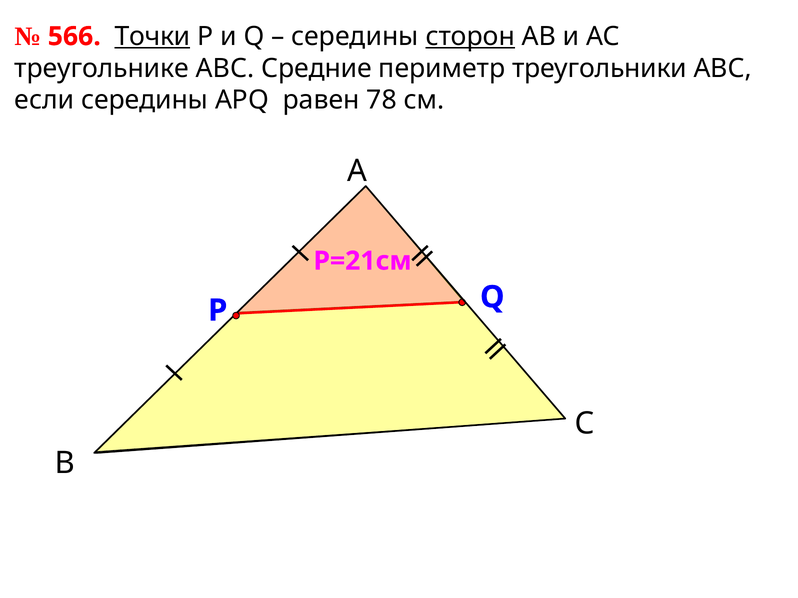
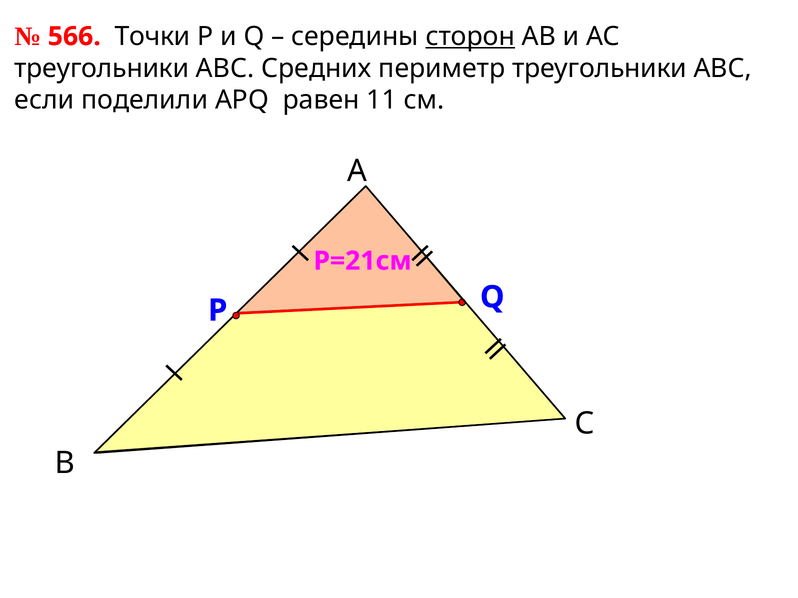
Точки underline: present -> none
треугольнике at (102, 68): треугольнике -> треугольники
Средние: Средние -> Средних
если середины: середины -> поделили
78: 78 -> 11
